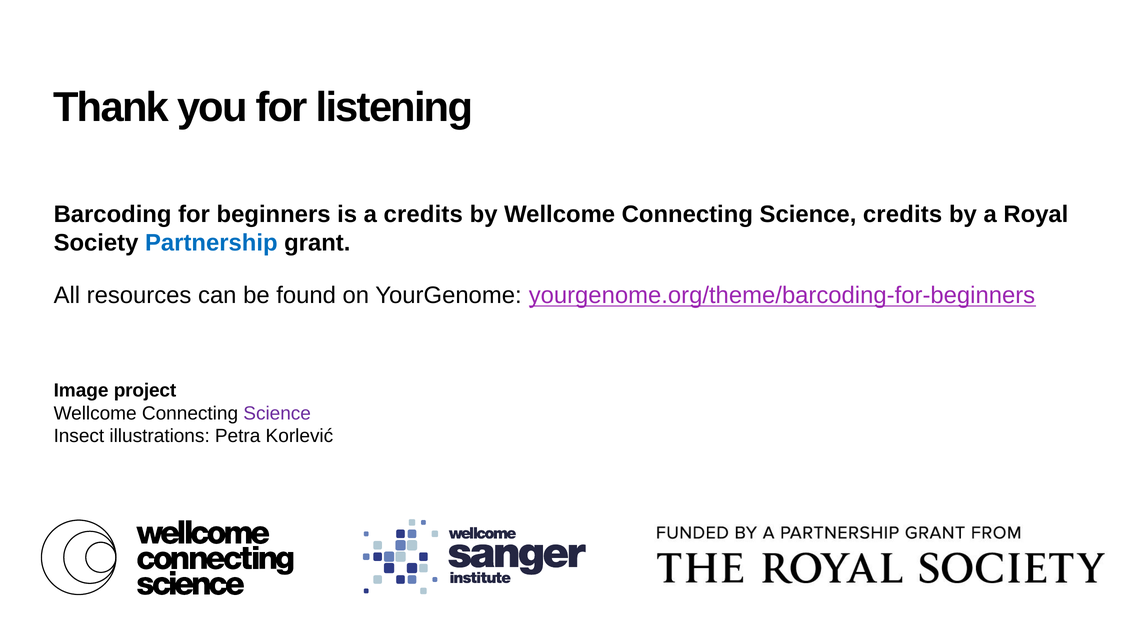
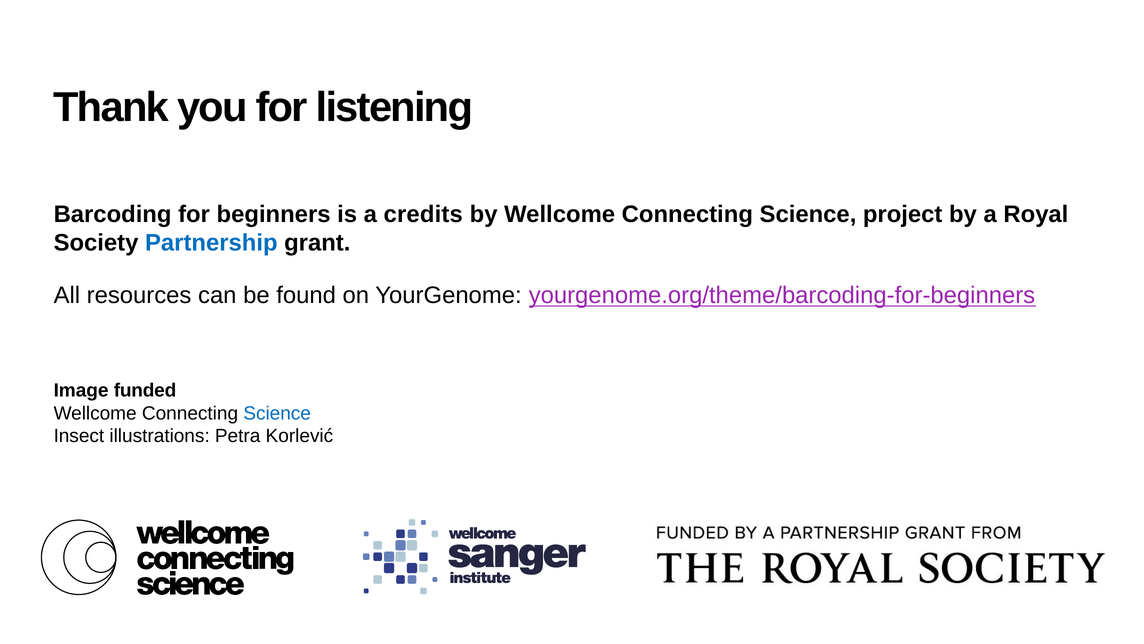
Science credits: credits -> project
project: project -> funded
Science at (277, 413) colour: purple -> blue
